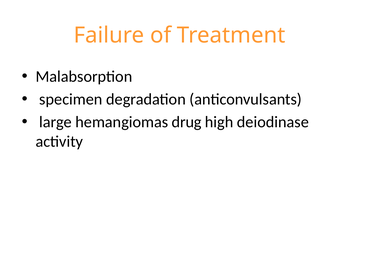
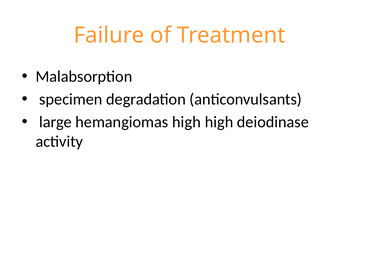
hemangiomas drug: drug -> high
